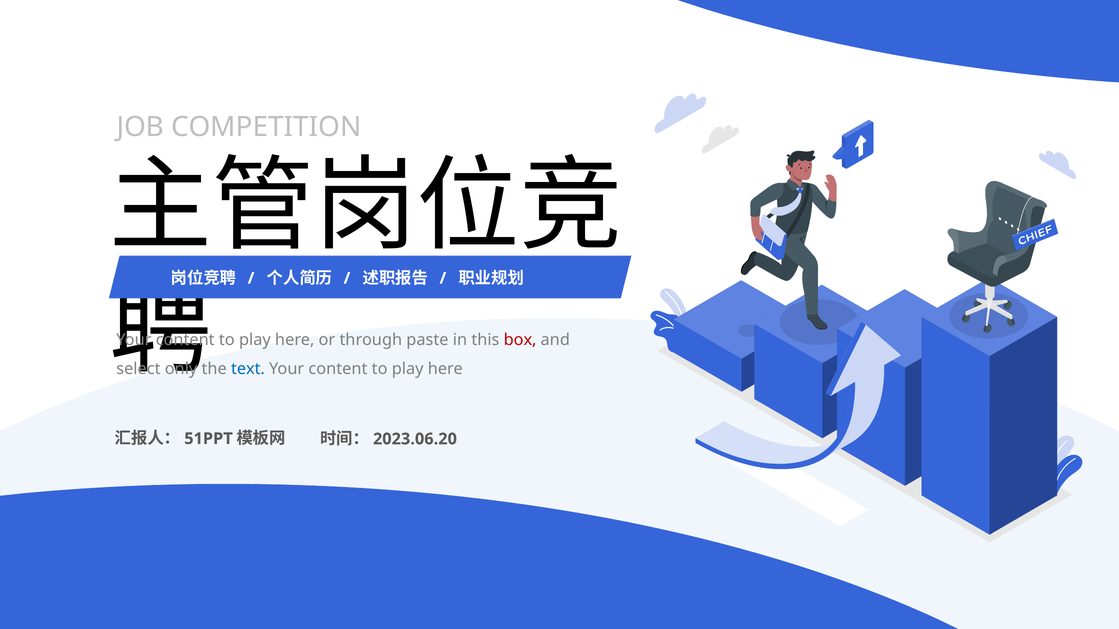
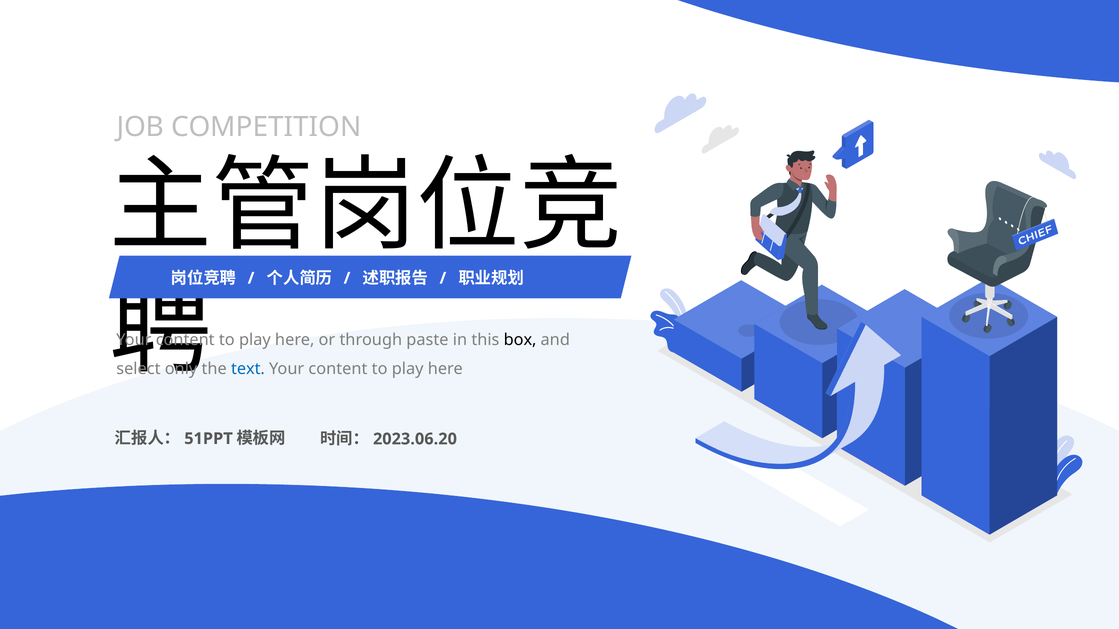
box colour: red -> black
